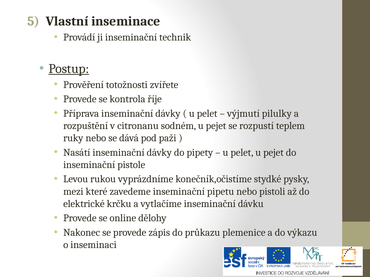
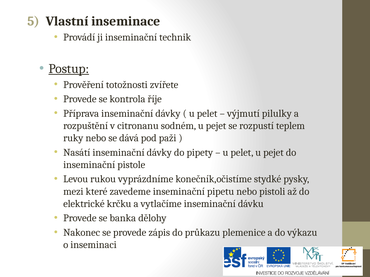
online: online -> banka
